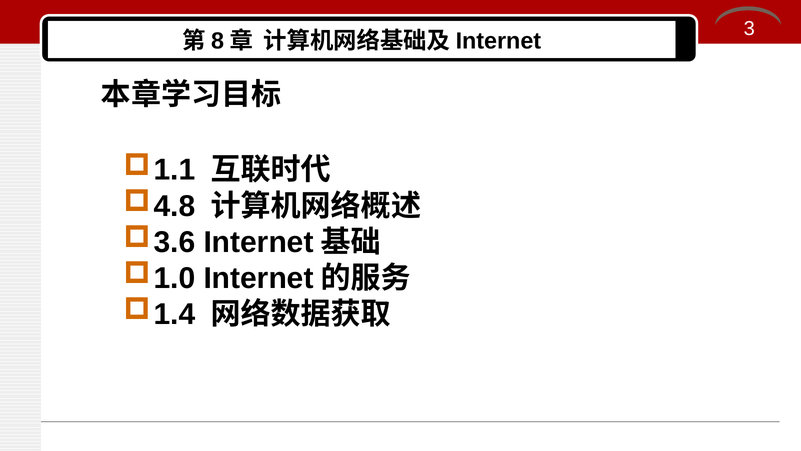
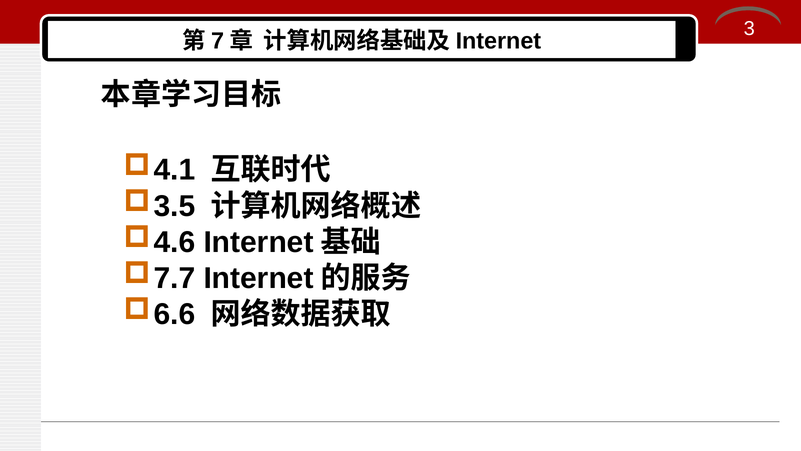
8: 8 -> 7
1.1: 1.1 -> 4.1
4.8: 4.8 -> 3.5
3.6: 3.6 -> 4.6
1.0: 1.0 -> 7.7
1.4: 1.4 -> 6.6
